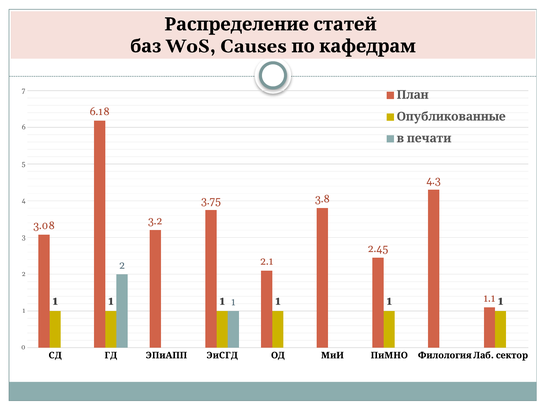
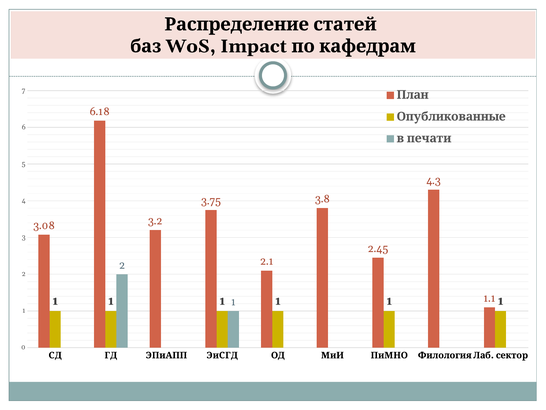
Causes: Causes -> Impact
